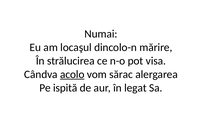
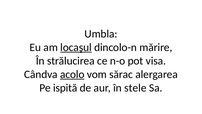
Numai: Numai -> Umbla
locaşul underline: none -> present
legat: legat -> stele
